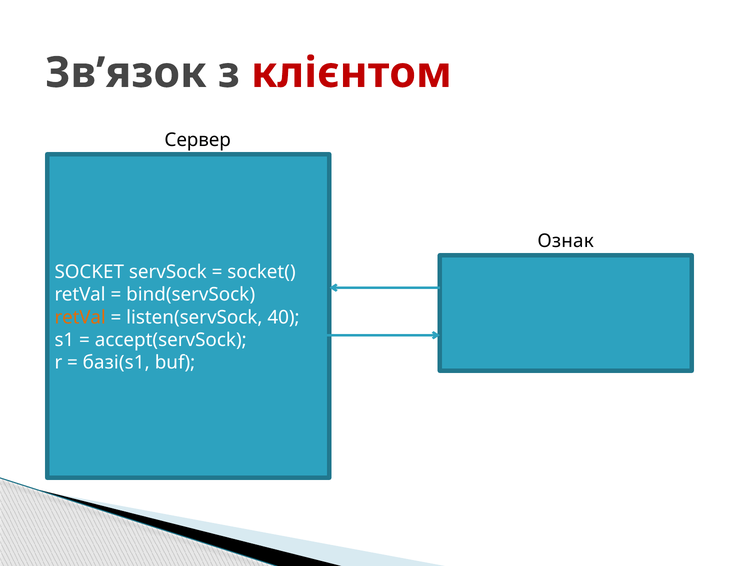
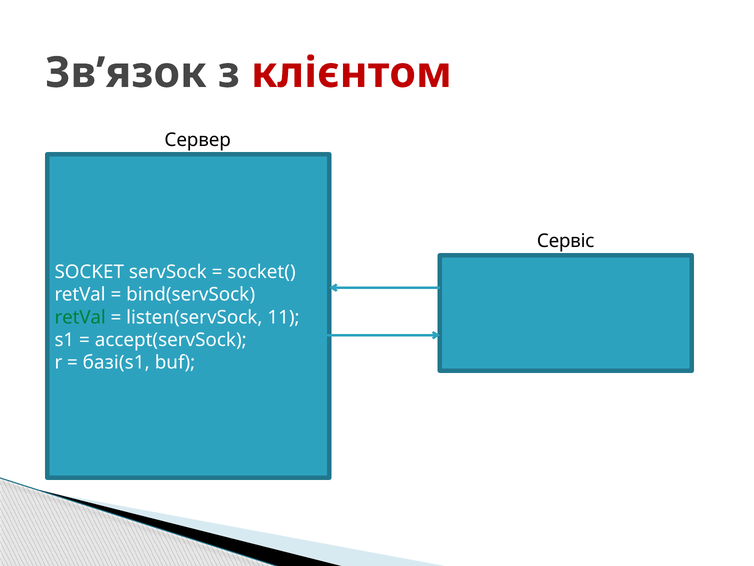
Ознак: Ознак -> Сервіс
retVal at (80, 317) colour: orange -> green
40: 40 -> 11
